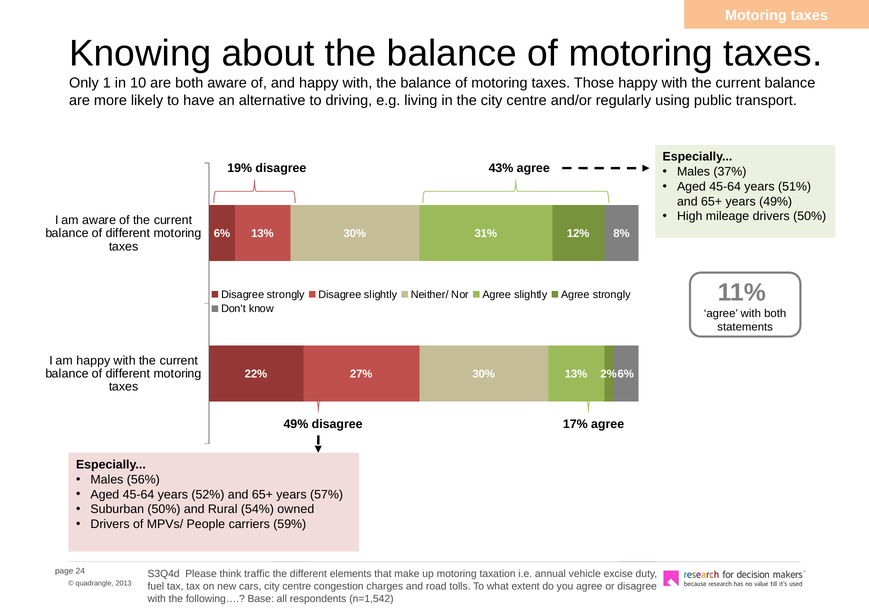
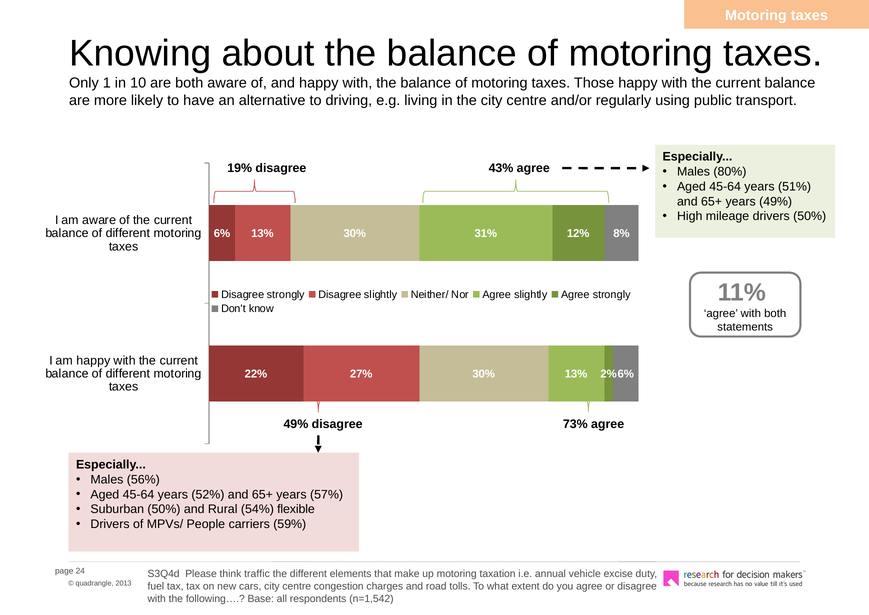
37%: 37% -> 80%
17%: 17% -> 73%
owned: owned -> flexible
